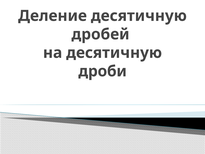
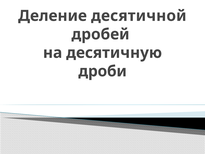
Деление десятичную: десятичную -> десятичной
